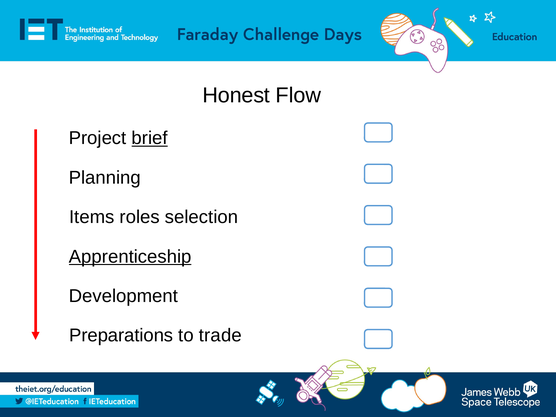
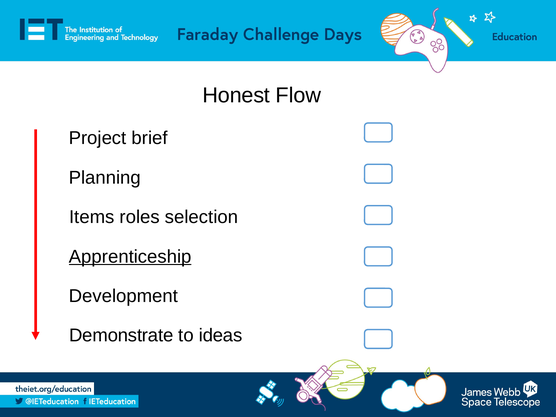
brief underline: present -> none
Preparations: Preparations -> Demonstrate
trade: trade -> ideas
